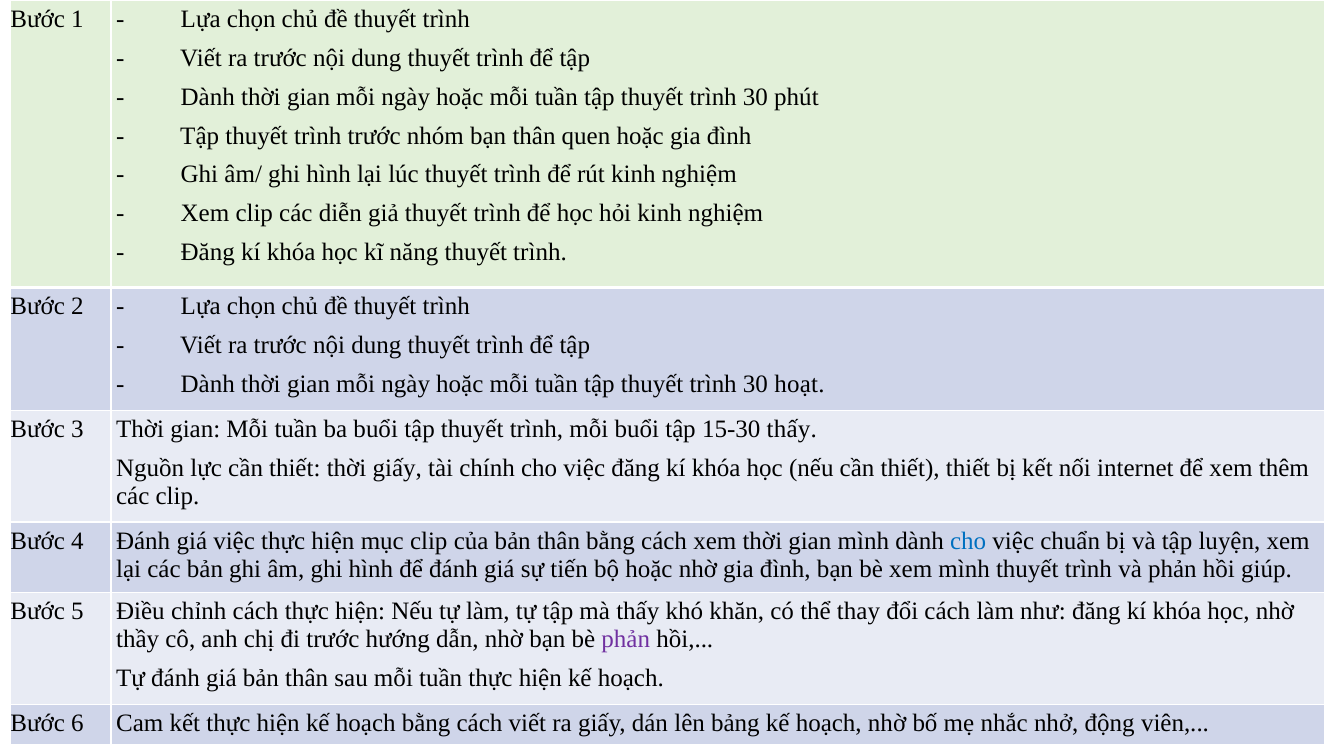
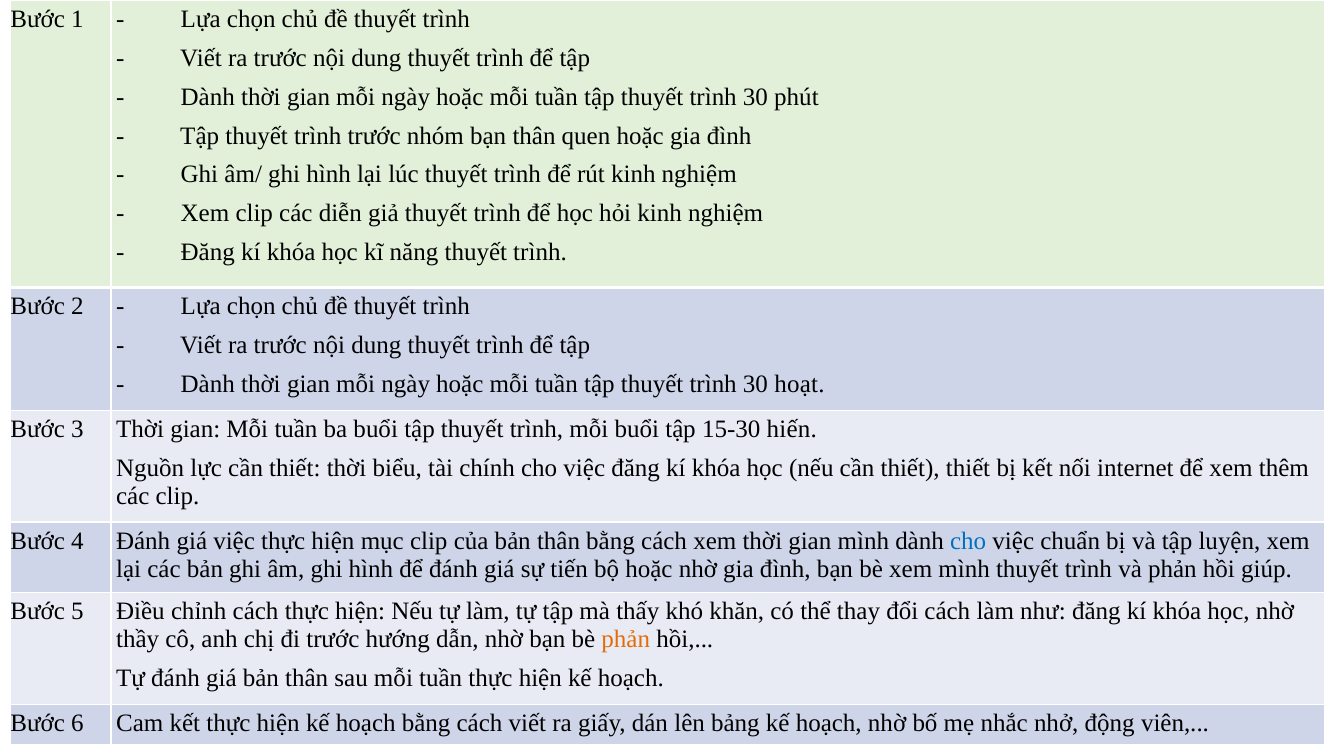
15-30 thấy: thấy -> hiến
thời giấy: giấy -> biểu
phản at (626, 639) colour: purple -> orange
